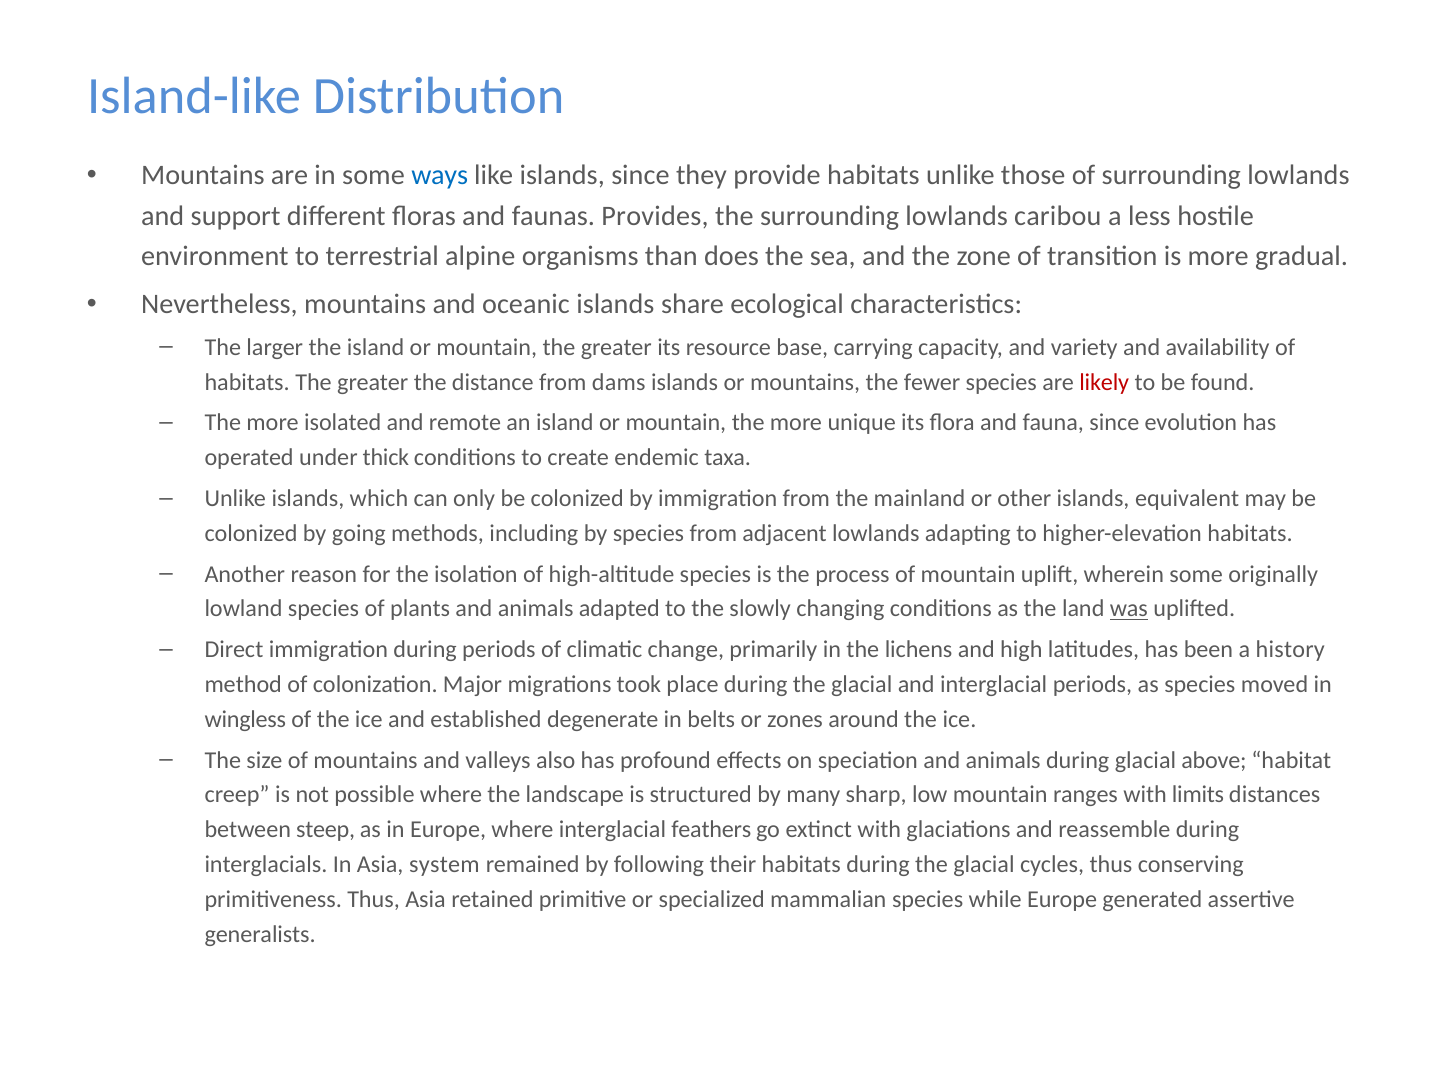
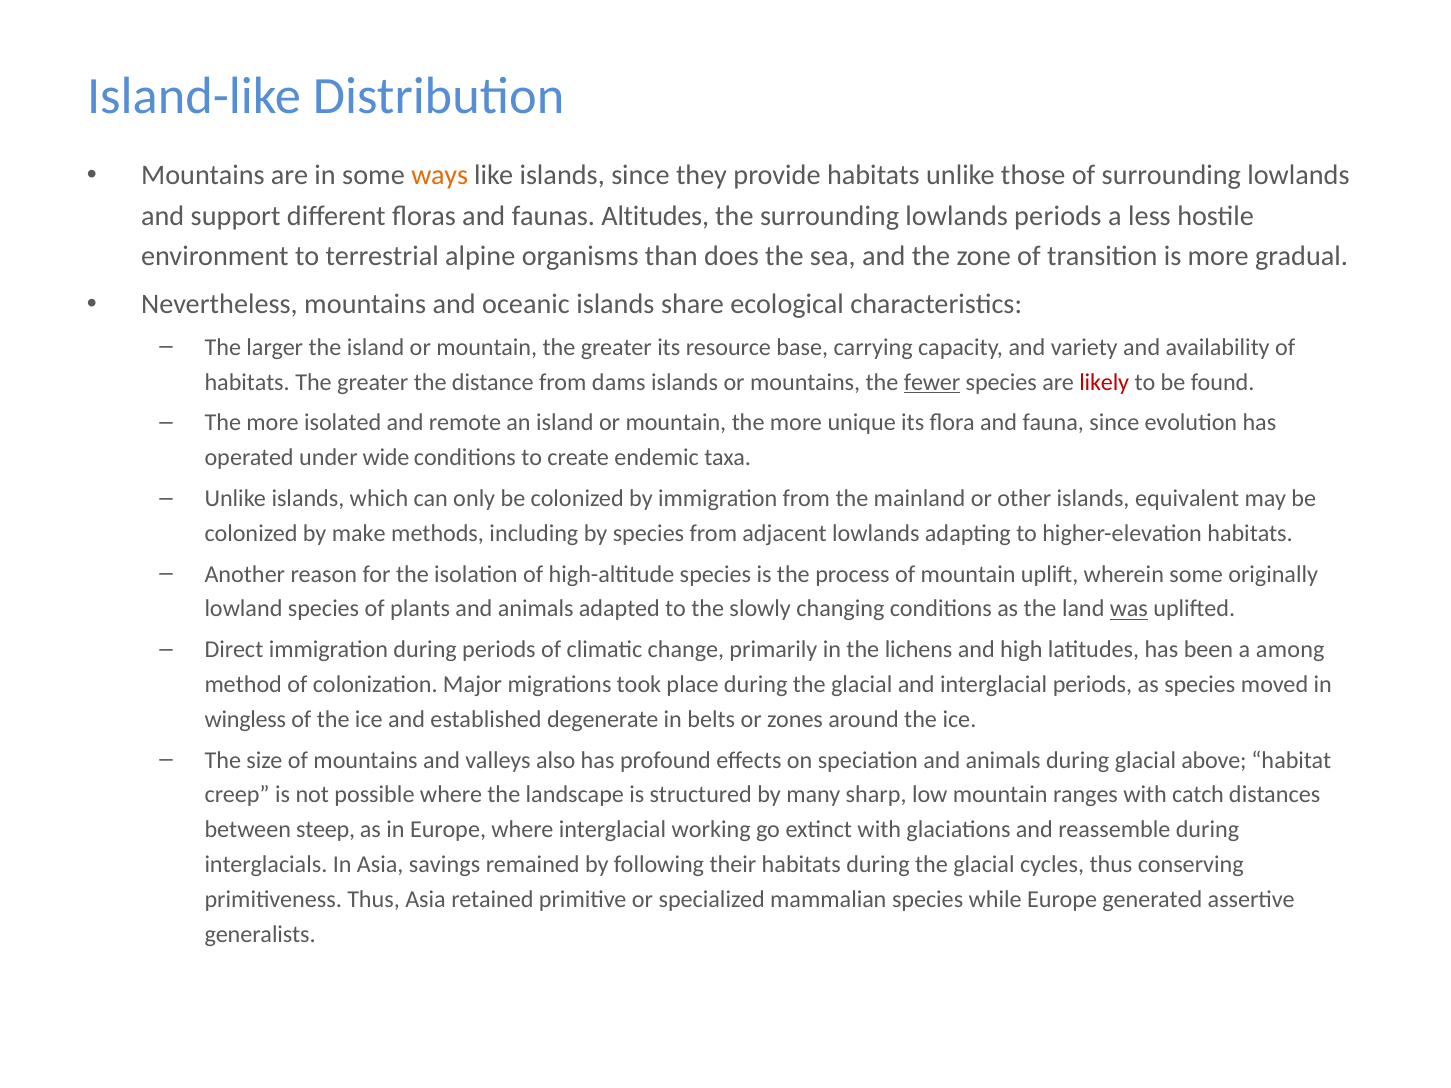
ways colour: blue -> orange
Provides: Provides -> Altitudes
lowlands caribou: caribou -> periods
fewer underline: none -> present
thick: thick -> wide
going: going -> make
history: history -> among
limits: limits -> catch
feathers: feathers -> working
system: system -> savings
